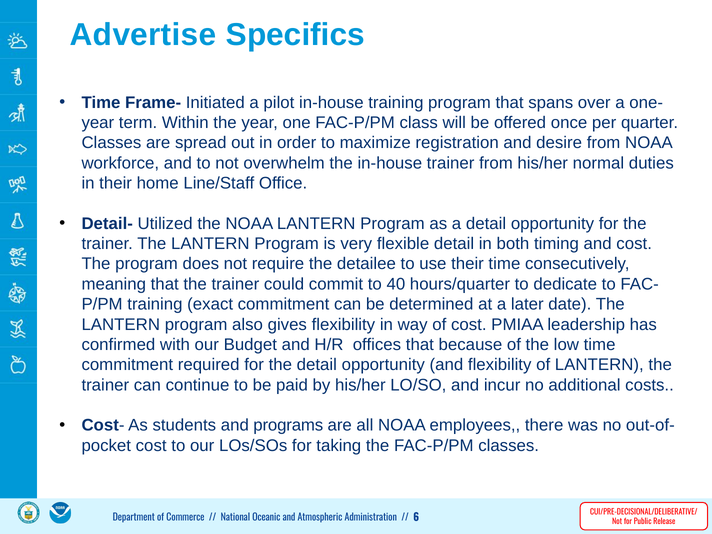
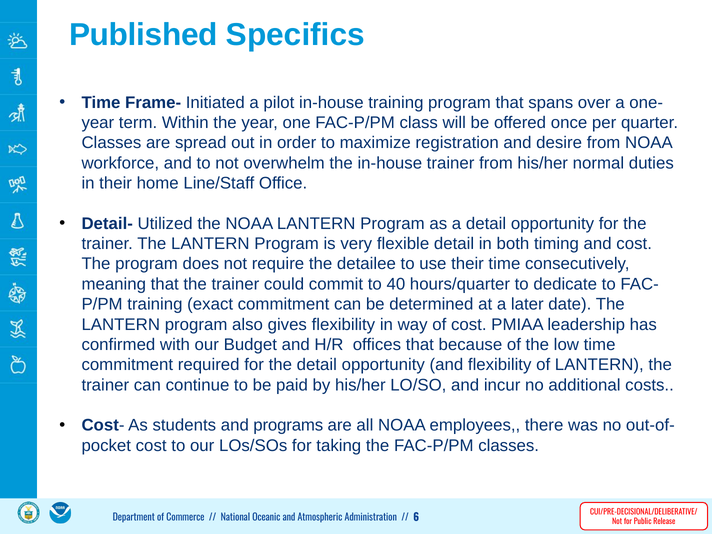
Advertise: Advertise -> Published
